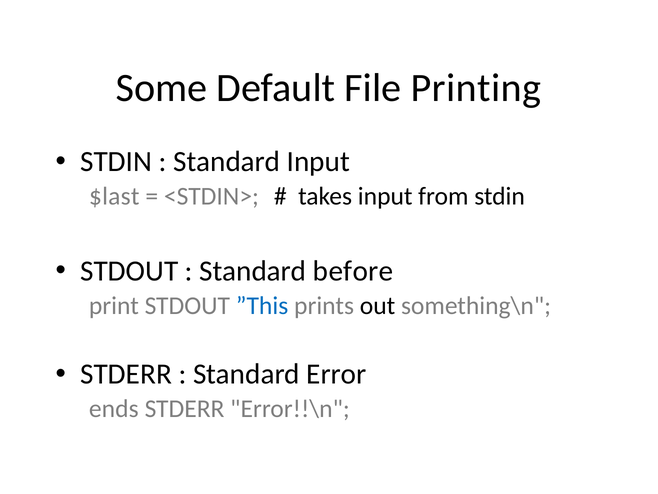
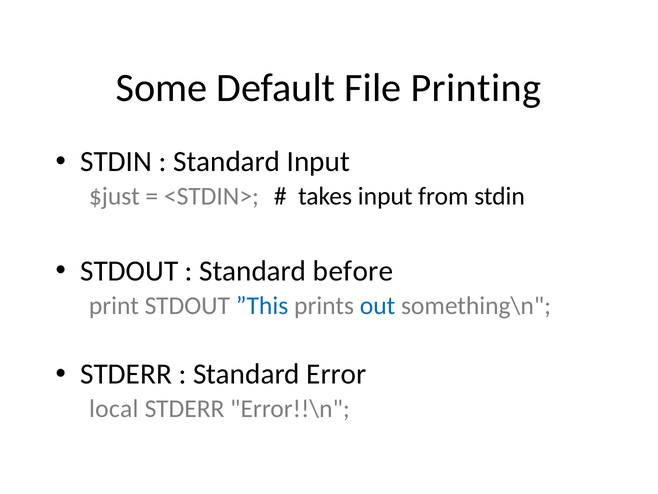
$last: $last -> $just
out colour: black -> blue
ends: ends -> local
